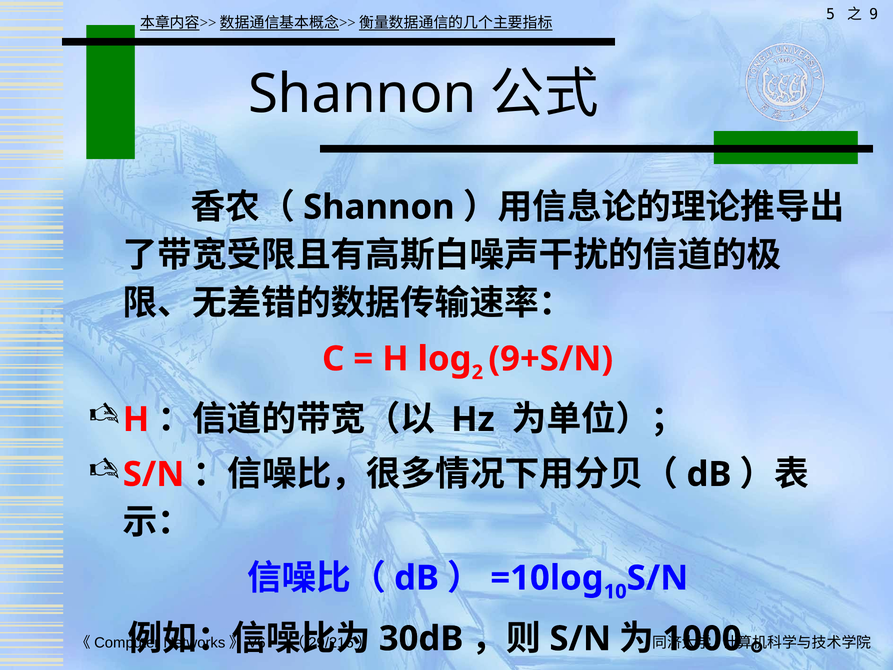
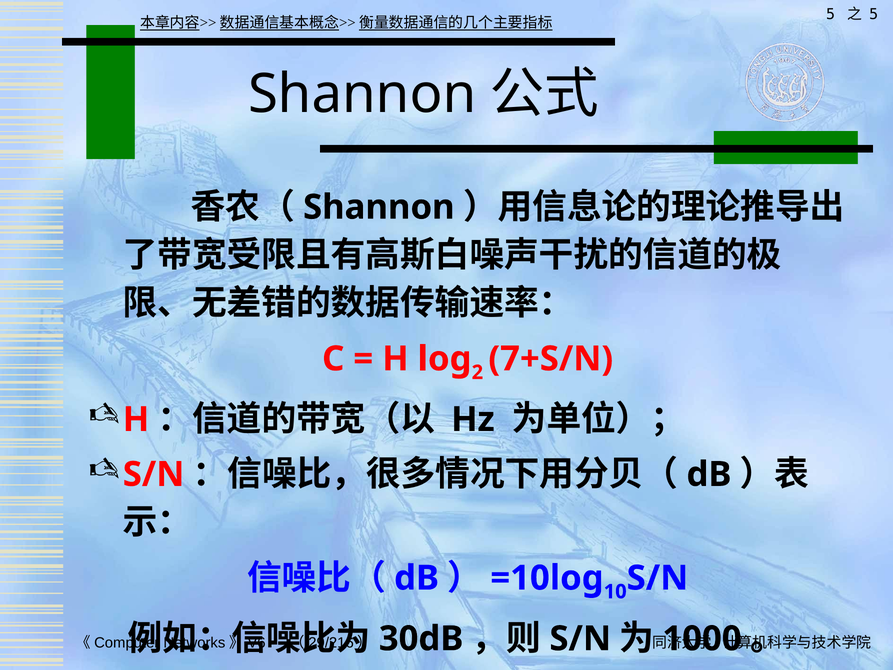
9 at (874, 14): 9 -> 5
9+S/N: 9+S/N -> 7+S/N
